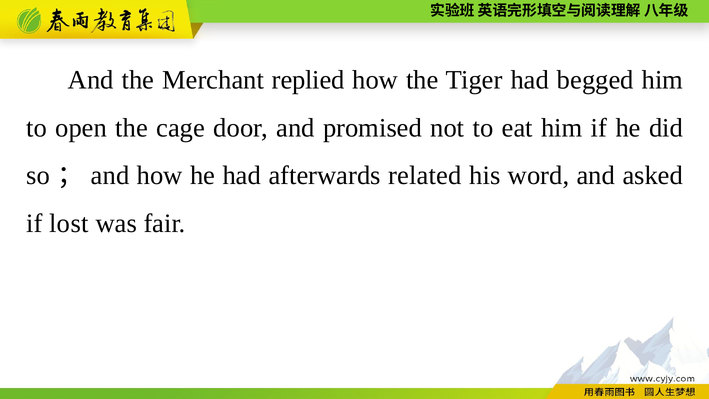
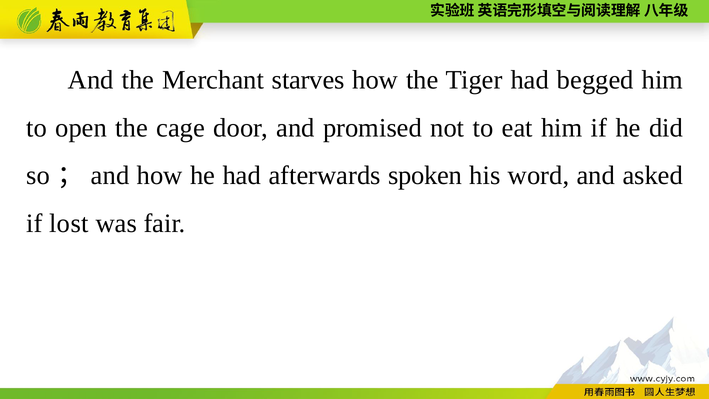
replied: replied -> starves
related: related -> spoken
